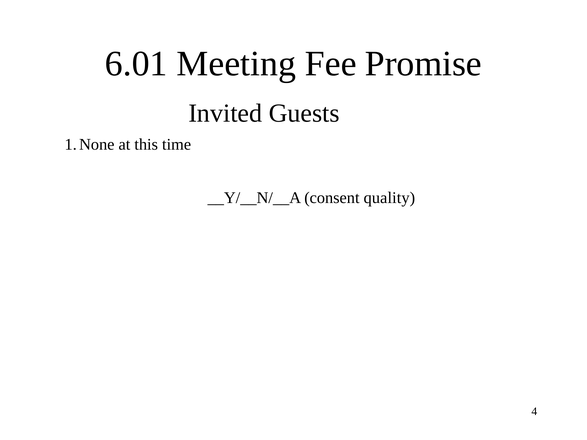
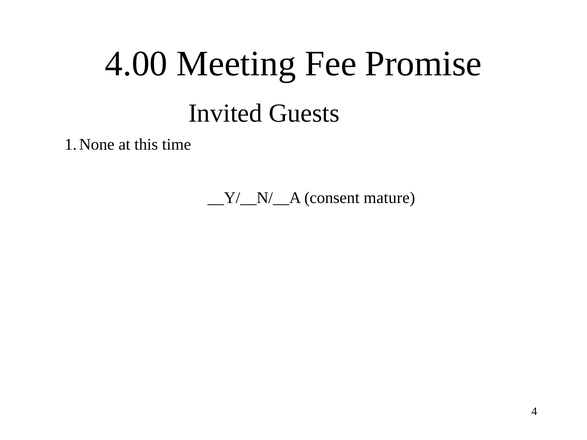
6.01: 6.01 -> 4.00
quality: quality -> mature
